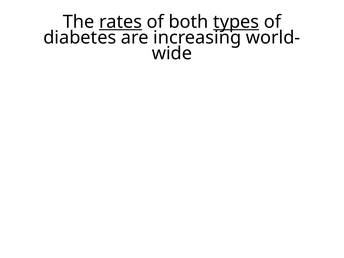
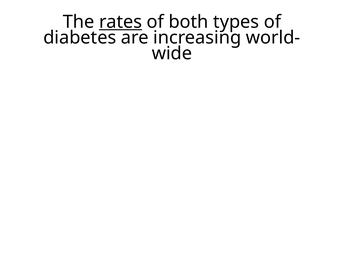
types underline: present -> none
